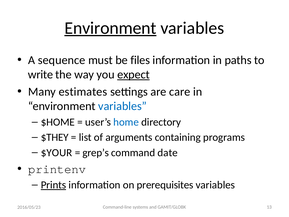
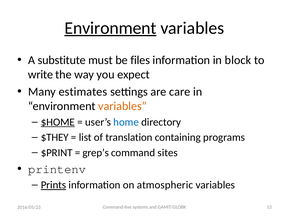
sequence: sequence -> substitute
paths: paths -> block
expect underline: present -> none
variables at (122, 106) colour: blue -> orange
$HOME underline: none -> present
arguments: arguments -> translation
$YOUR: $YOUR -> $PRINT
date: date -> sites
prerequisites: prerequisites -> atmospheric
